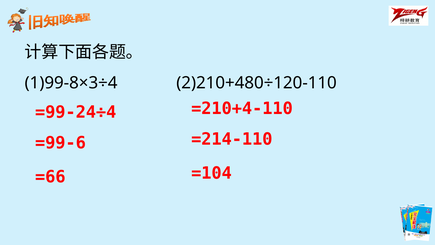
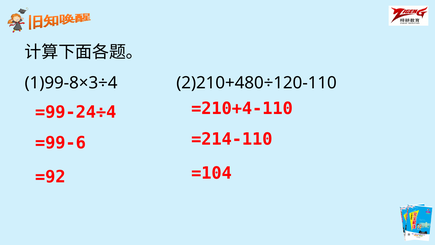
=66: =66 -> =92
